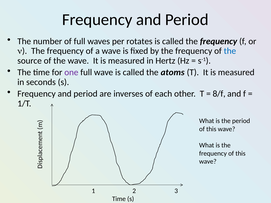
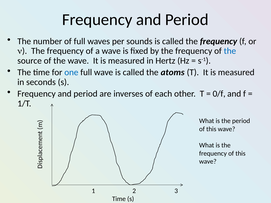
rotates: rotates -> sounds
one colour: purple -> blue
8/f: 8/f -> 0/f
